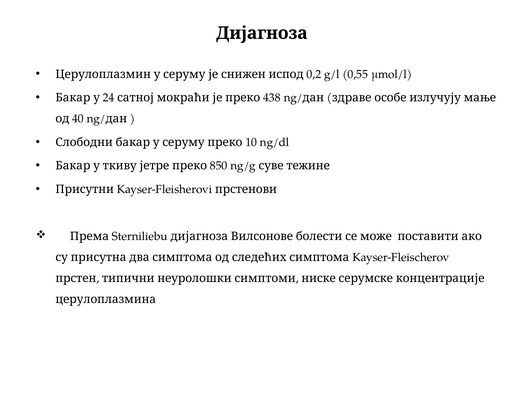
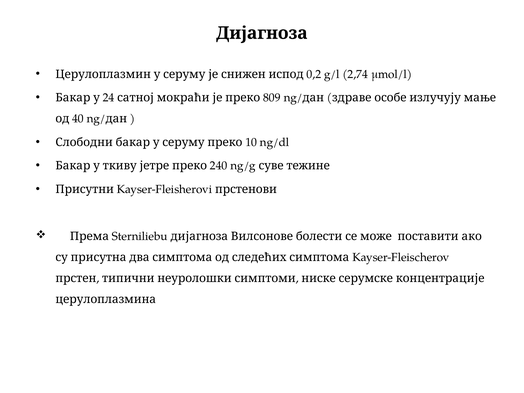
0,55: 0,55 -> 2,74
438: 438 -> 809
850: 850 -> 240
